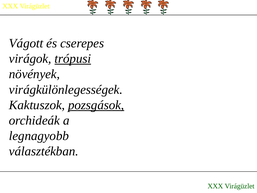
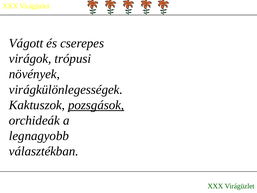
trópusi underline: present -> none
